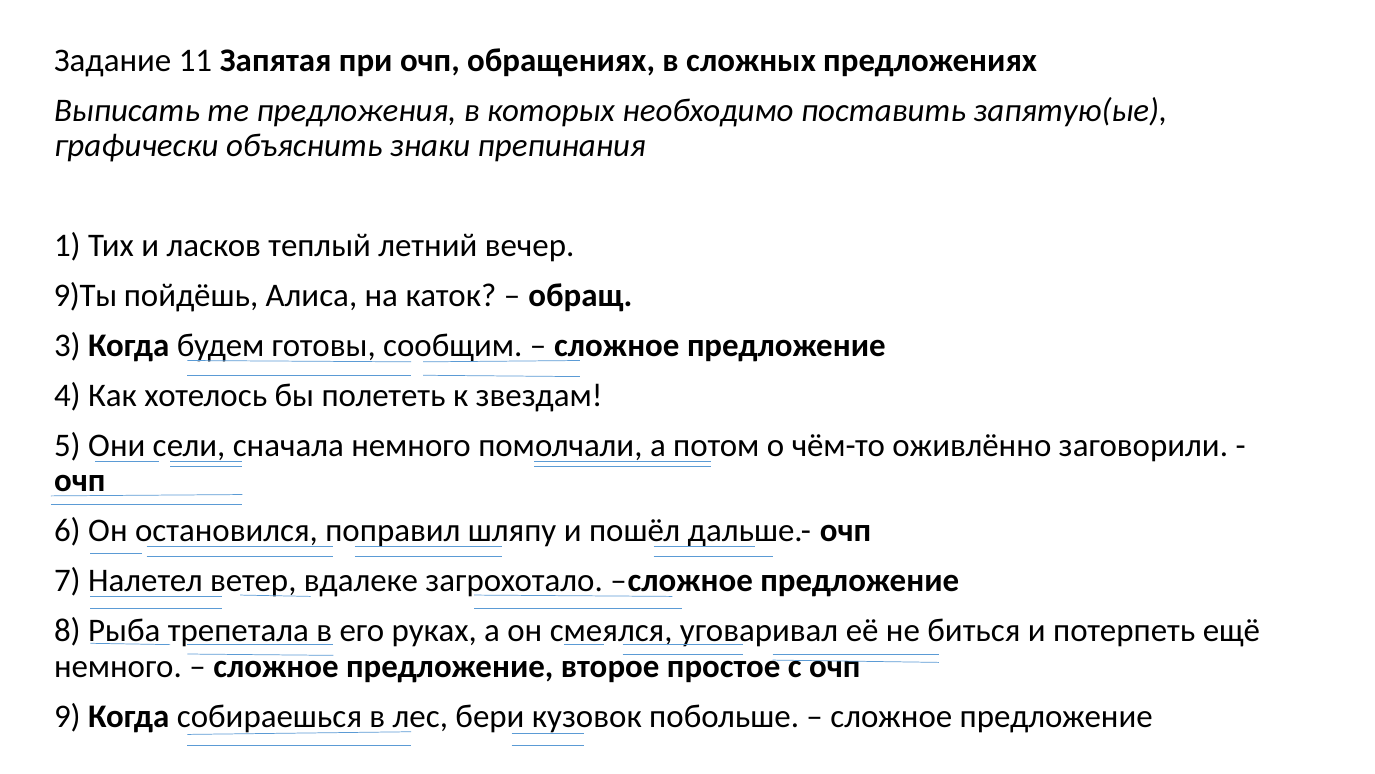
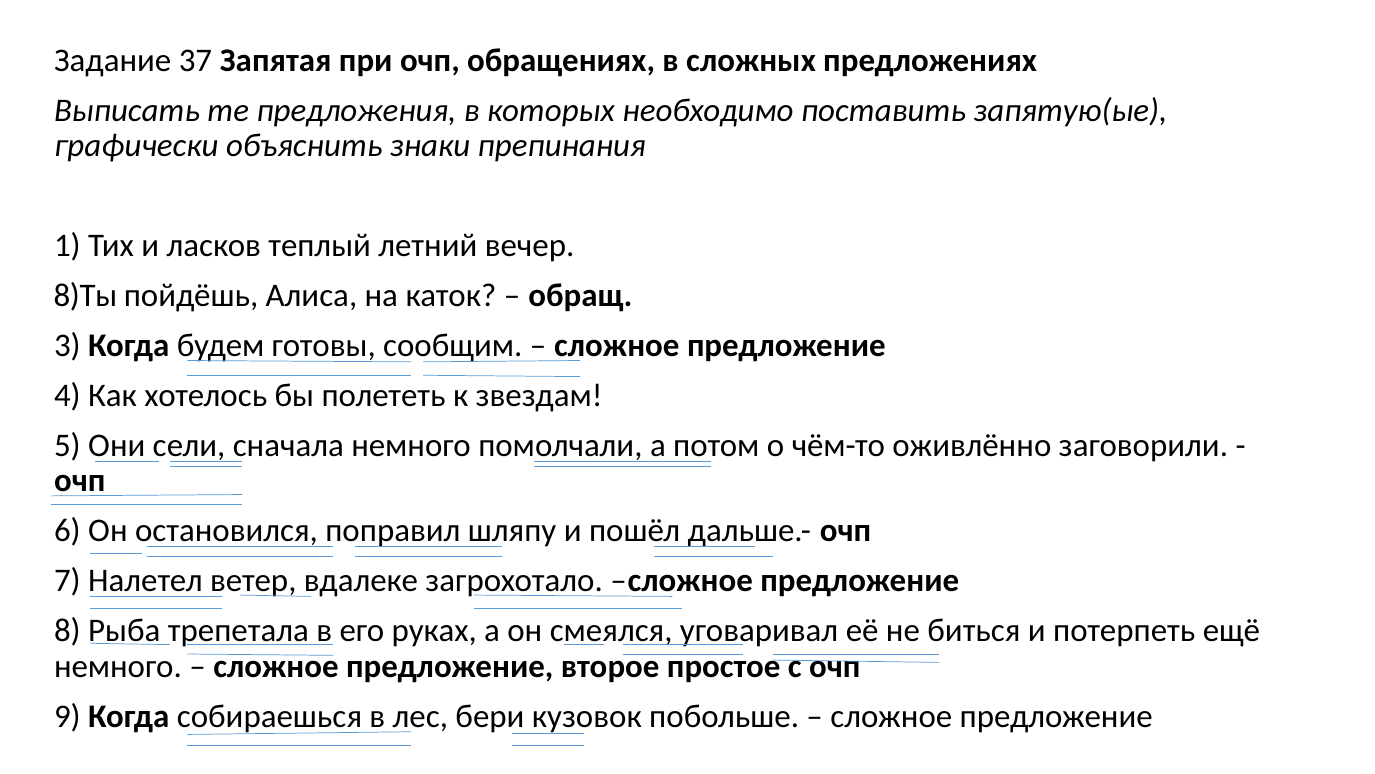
11: 11 -> 37
9)Ты: 9)Ты -> 8)Ты
